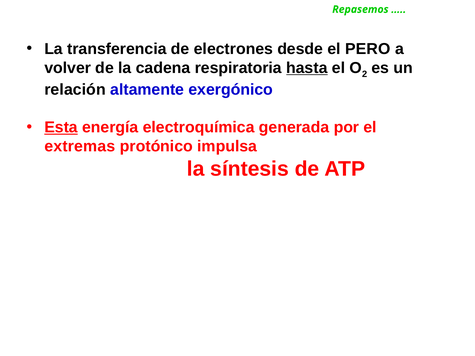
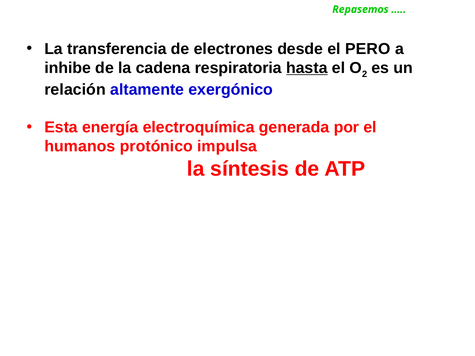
volver: volver -> inhibe
Esta underline: present -> none
extremas: extremas -> humanos
